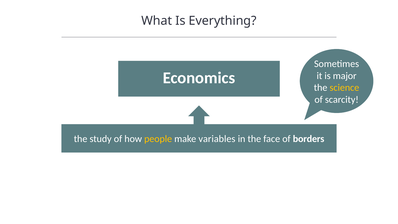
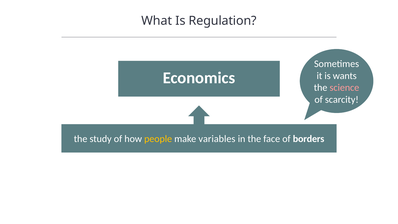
Everything: Everything -> Regulation
major: major -> wants
science colour: yellow -> pink
